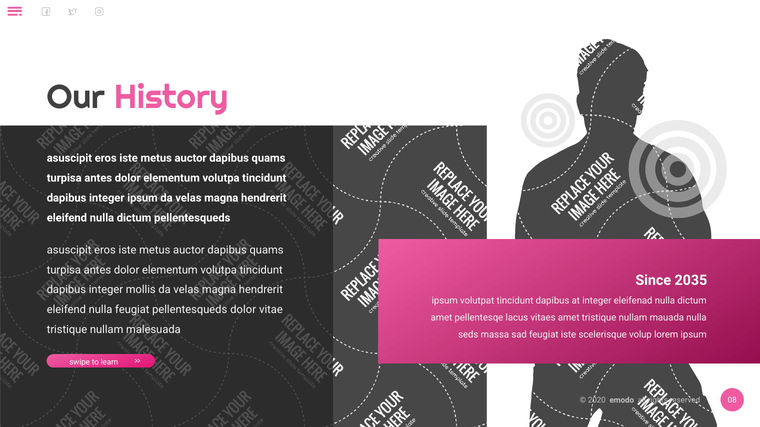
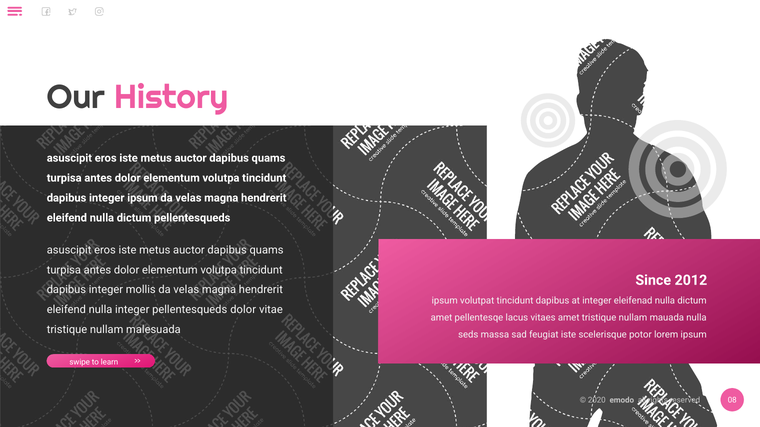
2035: 2035 -> 2012
nulla feugiat: feugiat -> integer
volup: volup -> potor
